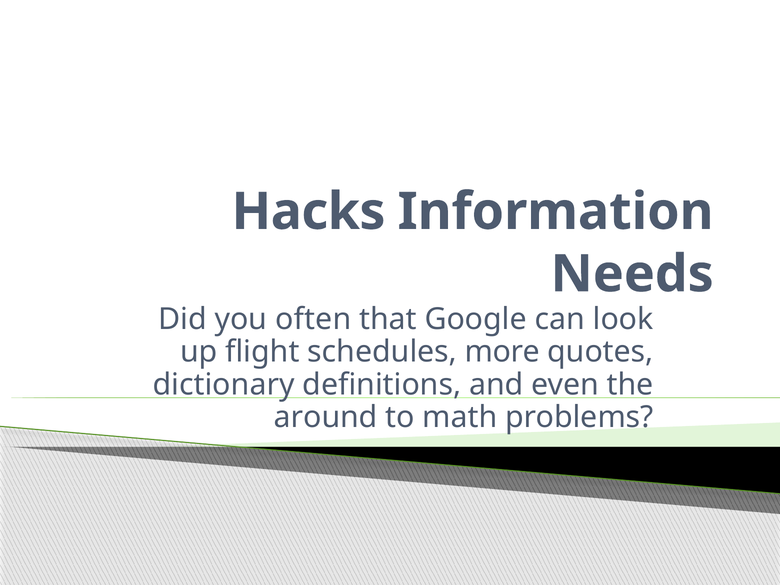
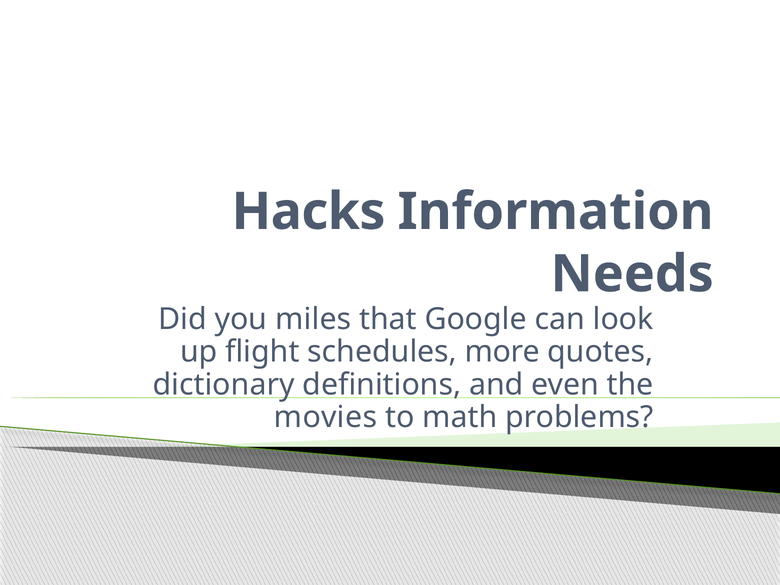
often: often -> miles
around: around -> movies
